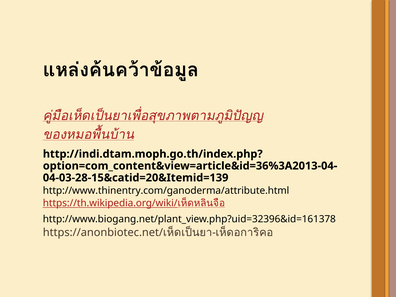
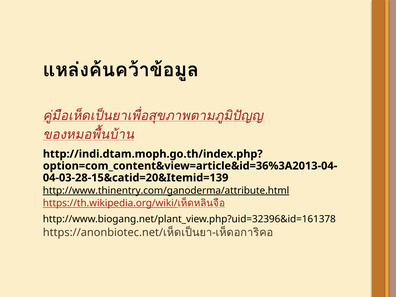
http://www.thinentry.com/ganoderma/attribute.html underline: none -> present
